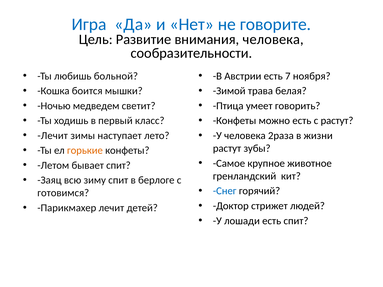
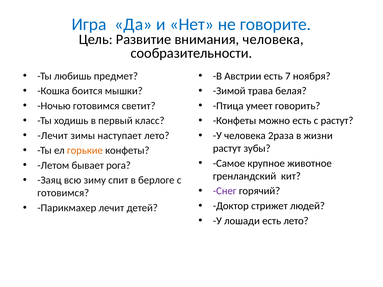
больной: больной -> предмет
Ночью медведем: медведем -> готовимся
бывает спит: спит -> рога
Снег colour: blue -> purple
есть спит: спит -> лето
